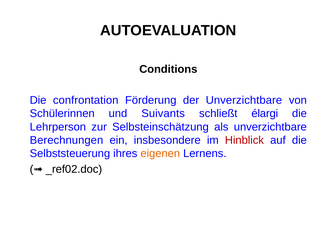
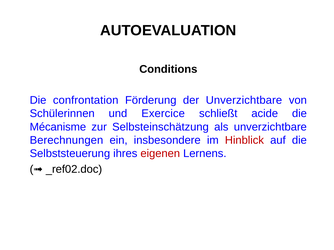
Suivants: Suivants -> Exercice
élargi: élargi -> acide
Lehrperson: Lehrperson -> Mécanisme
eigenen colour: orange -> red
